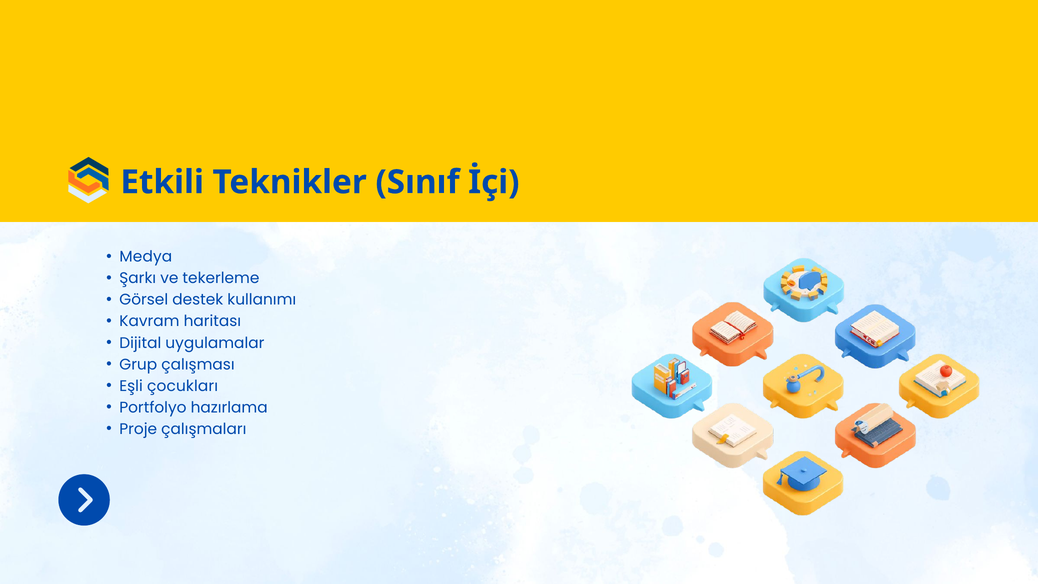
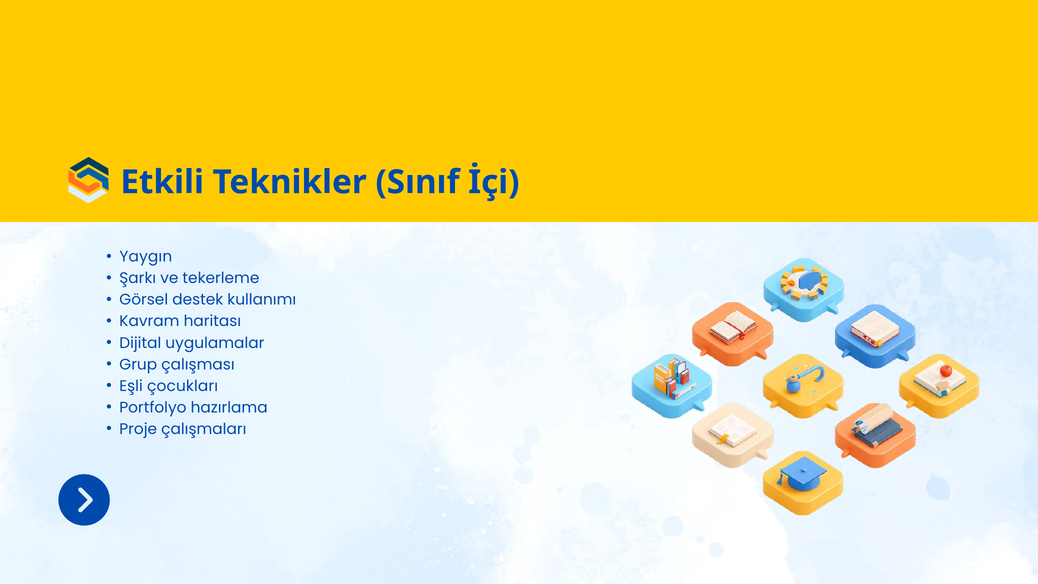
Medya: Medya -> Yaygın
